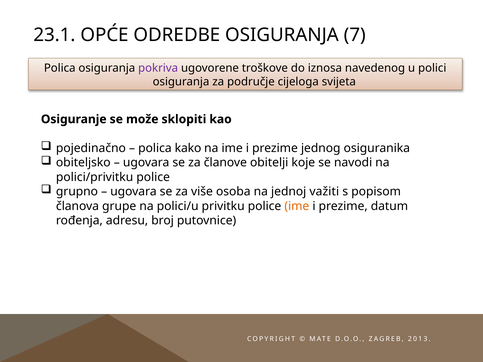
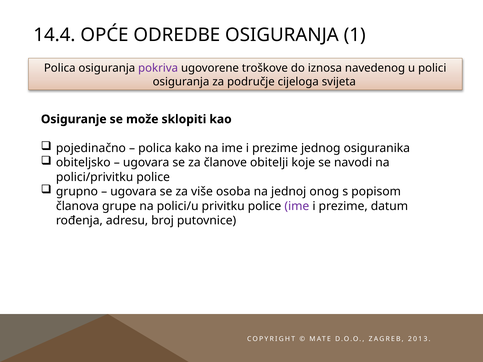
23.1: 23.1 -> 14.4
7: 7 -> 1
važiti: važiti -> onog
ime at (297, 206) colour: orange -> purple
